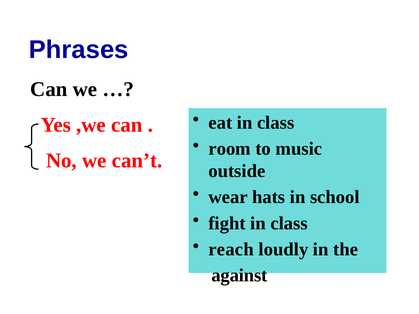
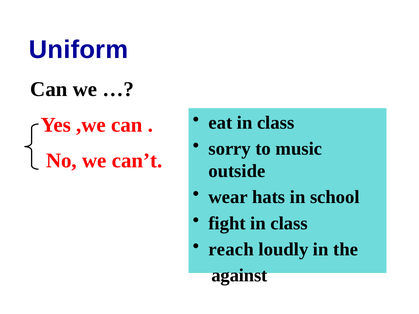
Phrases: Phrases -> Uniform
room: room -> sorry
